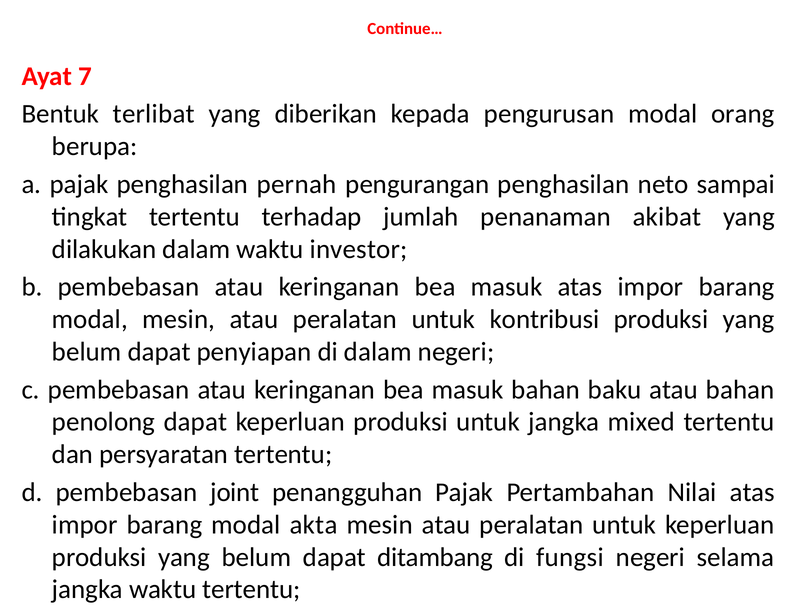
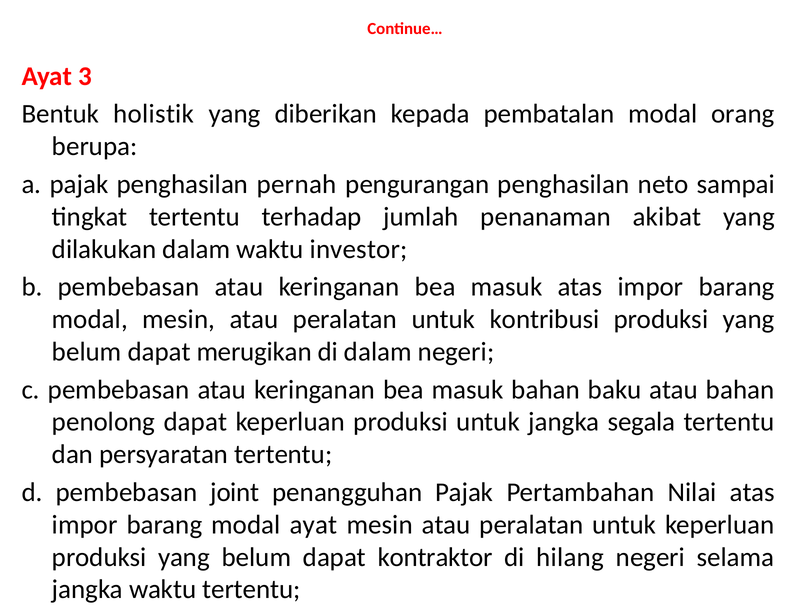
7: 7 -> 3
terlibat: terlibat -> holistik
pengurusan: pengurusan -> pembatalan
penyiapan: penyiapan -> merugikan
mixed: mixed -> segala
modal akta: akta -> ayat
ditambang: ditambang -> kontraktor
fungsi: fungsi -> hilang
